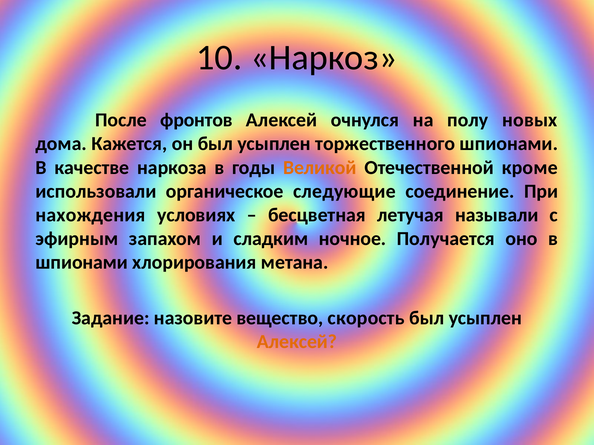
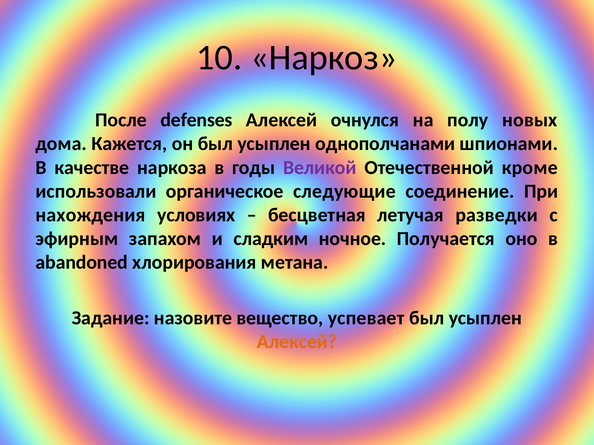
фронтов: фронтов -> defenses
торжественного: торжественного -> однополчанами
Великой colour: orange -> purple
называли: называли -> разведки
шпионами at (82, 263): шпионами -> abandoned
скорость: скорость -> успевает
